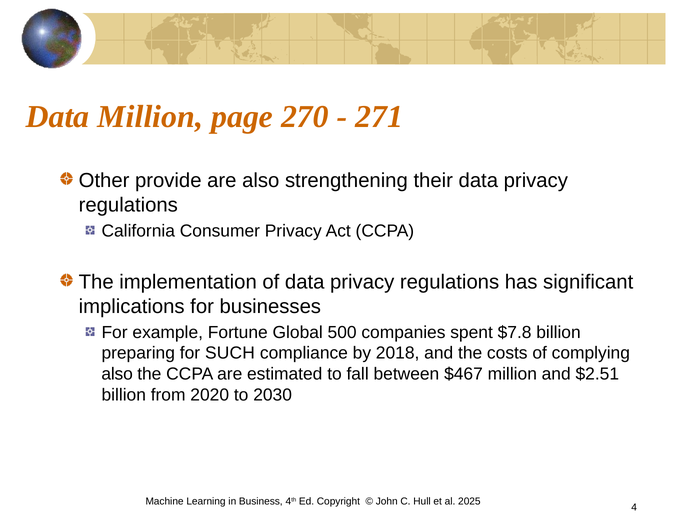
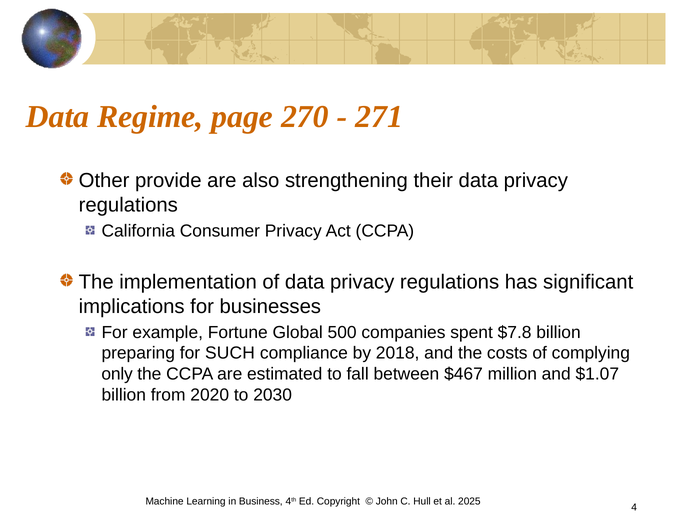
Data Million: Million -> Regime
also at (117, 374): also -> only
$2.51: $2.51 -> $1.07
